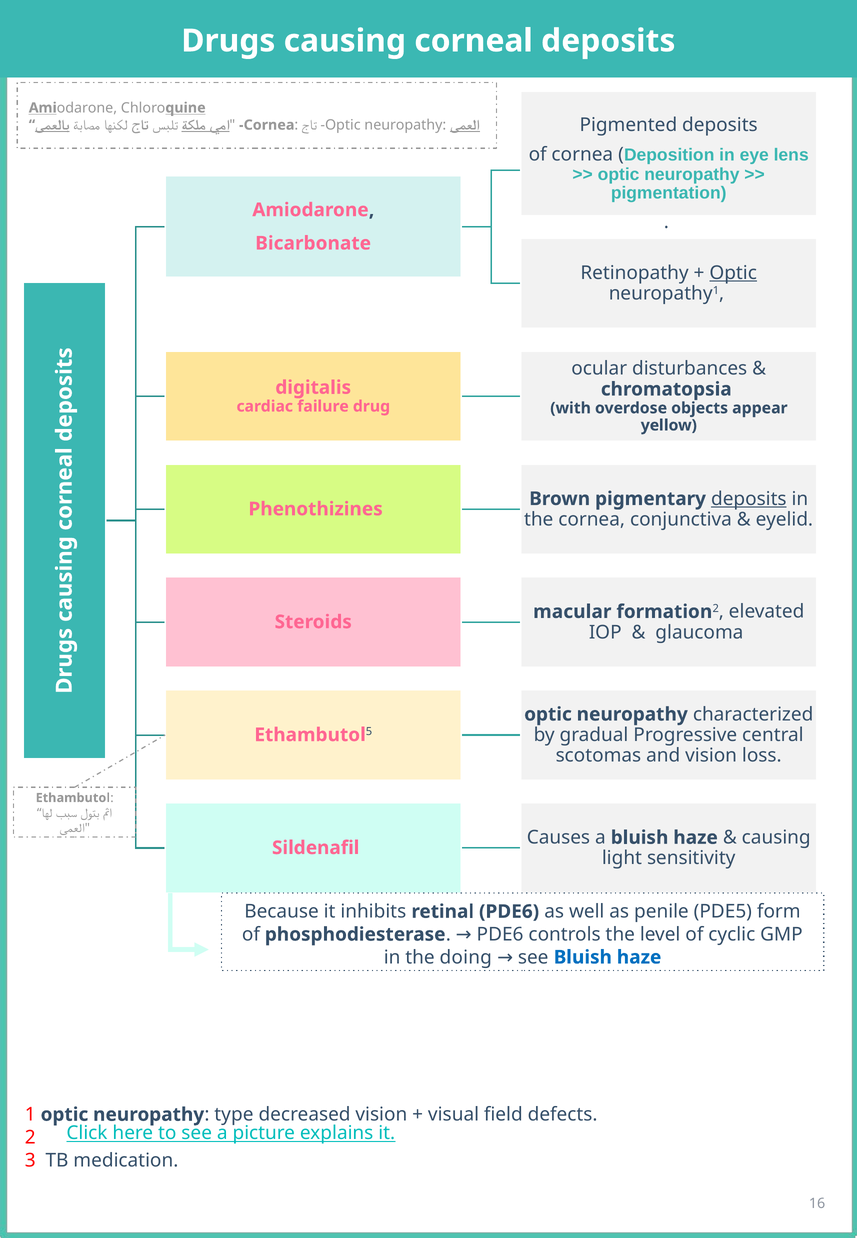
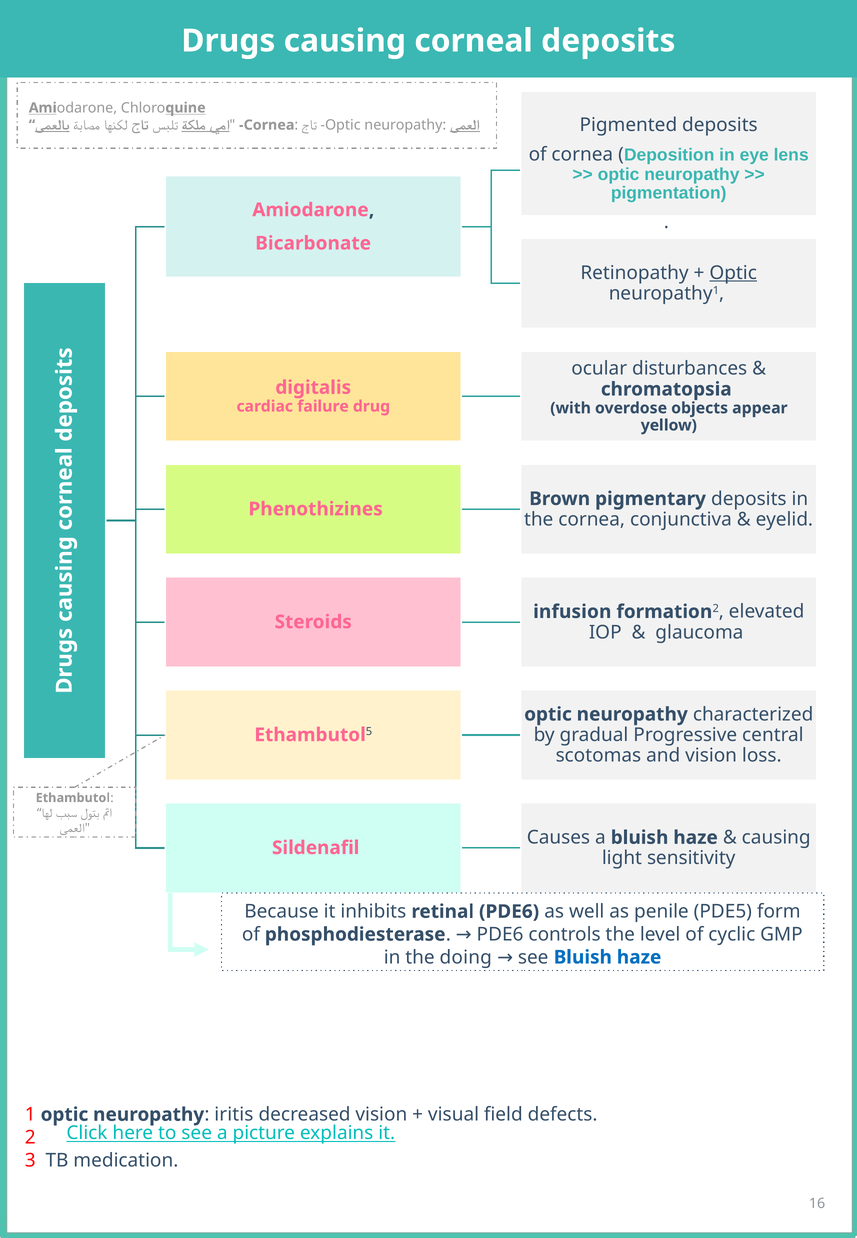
deposits at (749, 499) underline: present -> none
macular: macular -> infusion
type: type -> iritis
